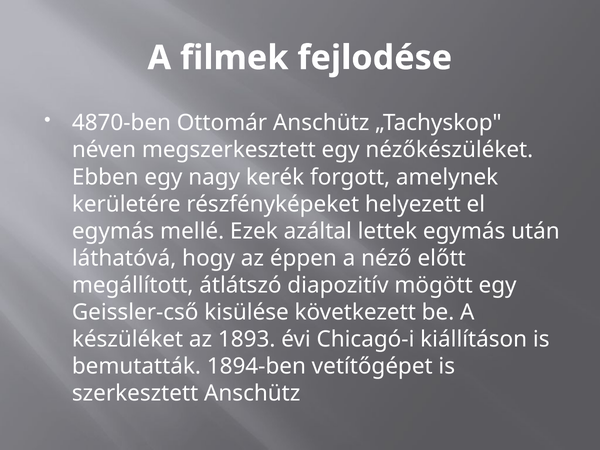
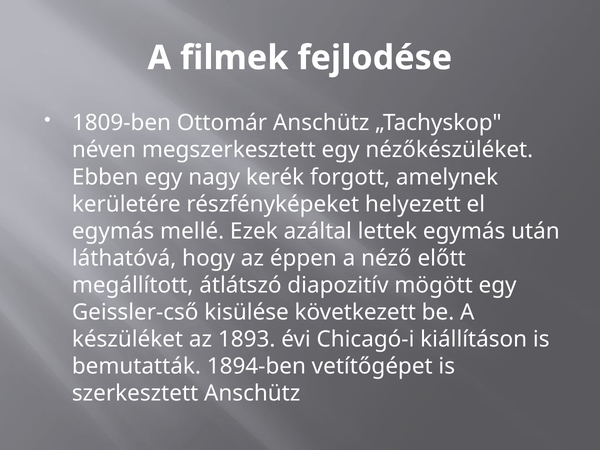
4870-ben: 4870-ben -> 1809-ben
